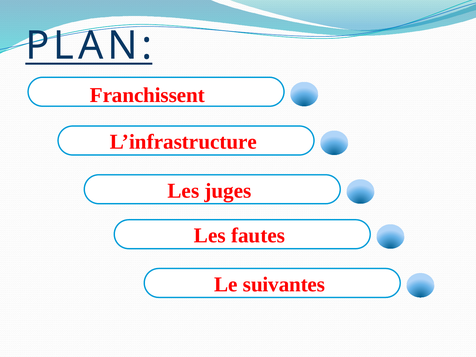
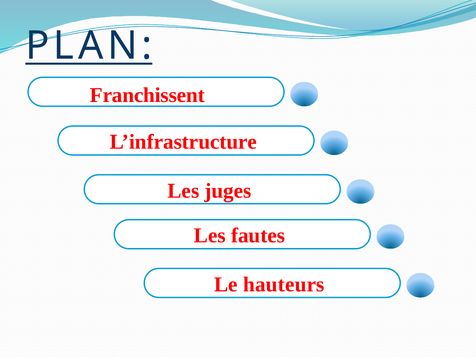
suivantes: suivantes -> hauteurs
